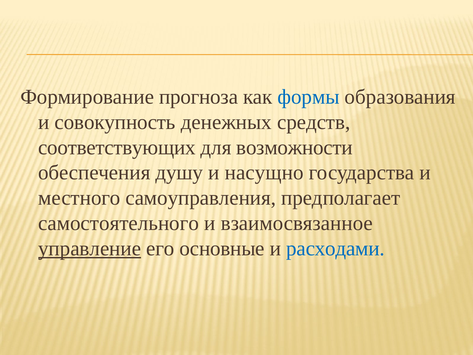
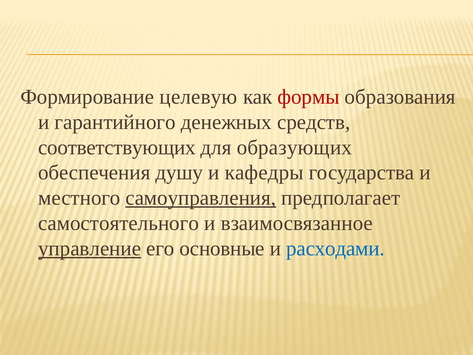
прогноза: прогноза -> целевую
формы colour: blue -> red
совокупность: совокупность -> гарантийного
возможности: возможности -> образующих
насущно: насущно -> кафедры
самоуправления underline: none -> present
